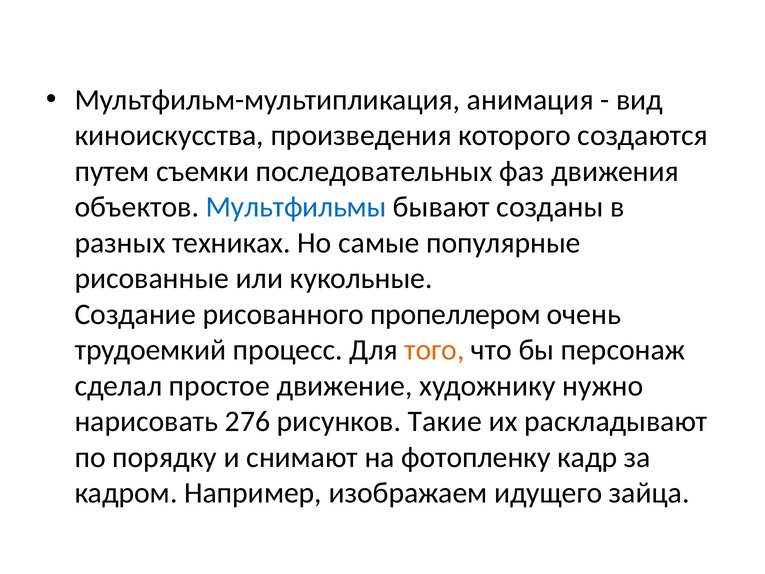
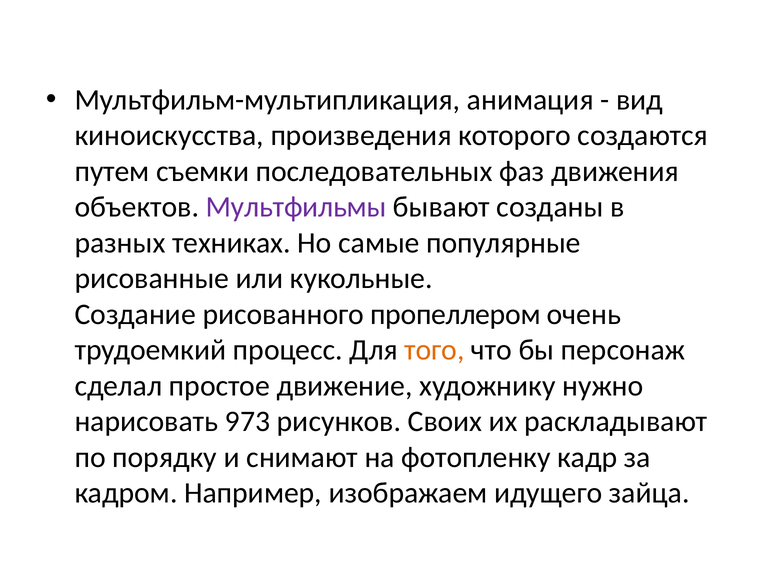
Мультфильмы colour: blue -> purple
276: 276 -> 973
Такие: Такие -> Своих
